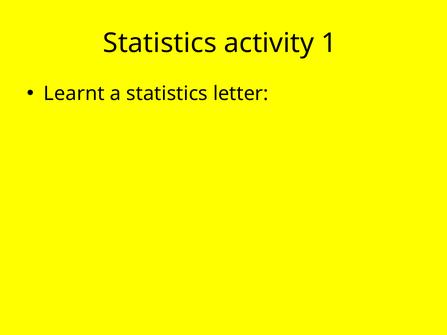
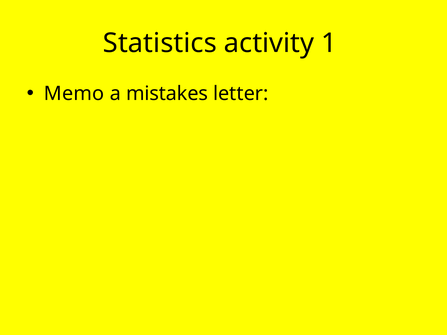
Learnt: Learnt -> Memo
a statistics: statistics -> mistakes
